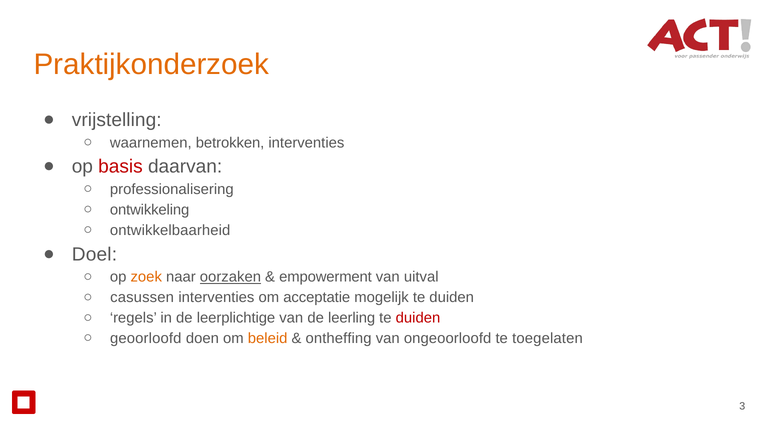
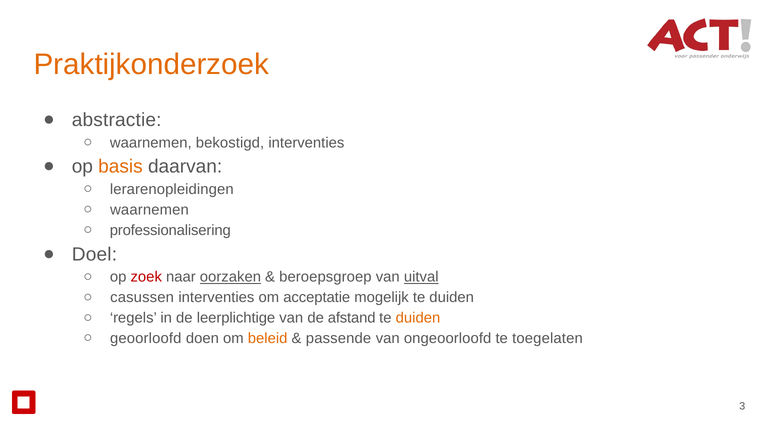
vrijstelling: vrijstelling -> abstractie
betrokken: betrokken -> bekostigd
basis colour: red -> orange
professionalisering: professionalisering -> lerarenopleidingen
ontwikkeling at (150, 210): ontwikkeling -> waarnemen
ontwikkelbaarheid: ontwikkelbaarheid -> professionalisering
zoek colour: orange -> red
empowerment: empowerment -> beroepsgroep
uitval underline: none -> present
leerling: leerling -> afstand
duiden at (418, 318) colour: red -> orange
ontheffing: ontheffing -> passende
